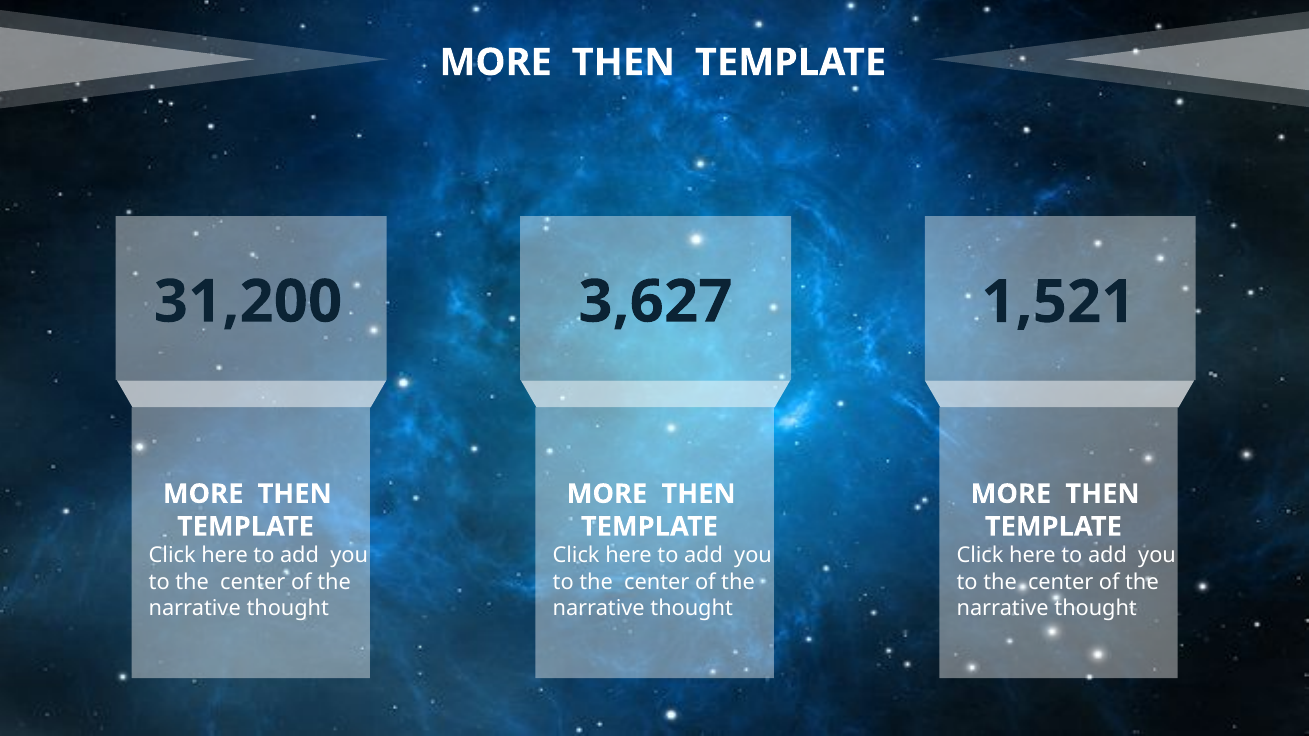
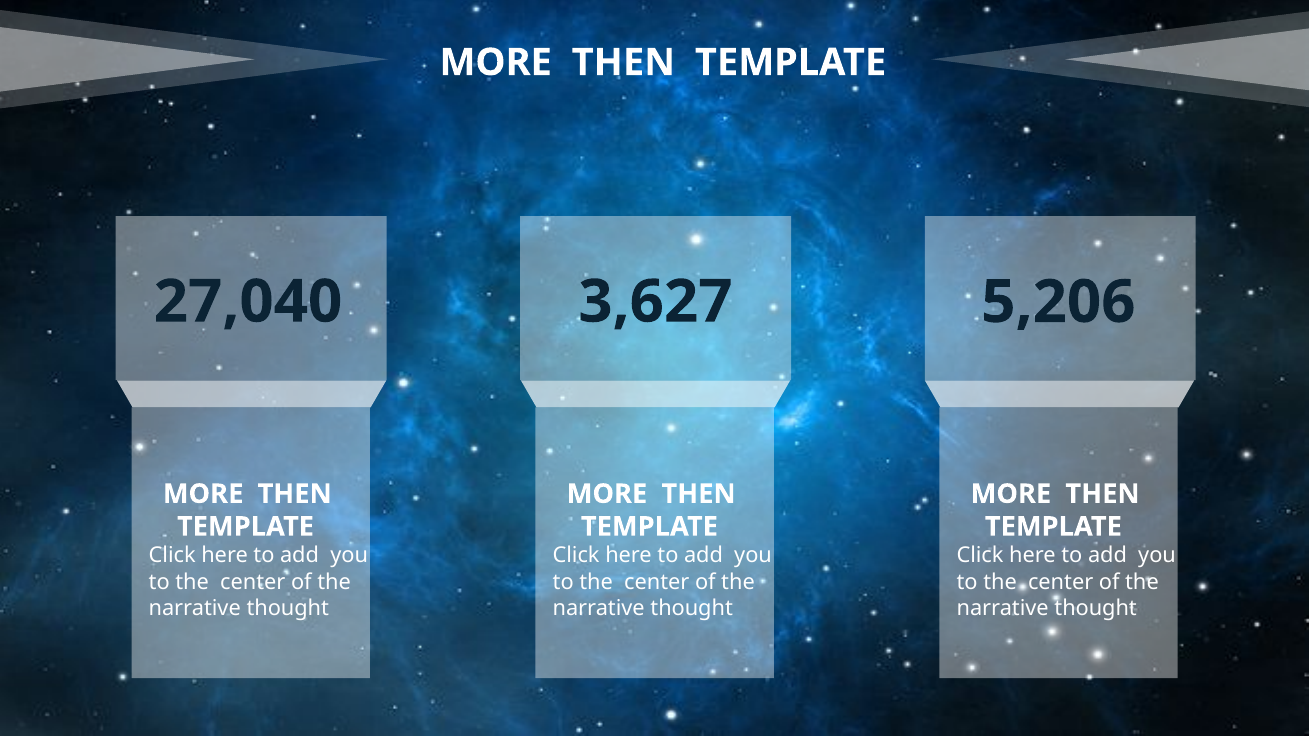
31,200: 31,200 -> 27,040
1,521: 1,521 -> 5,206
